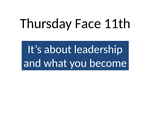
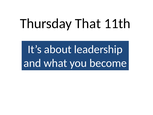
Face: Face -> That
